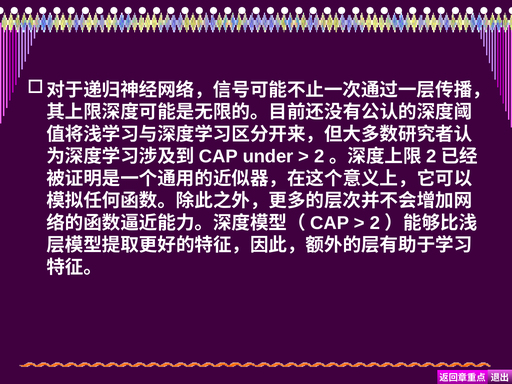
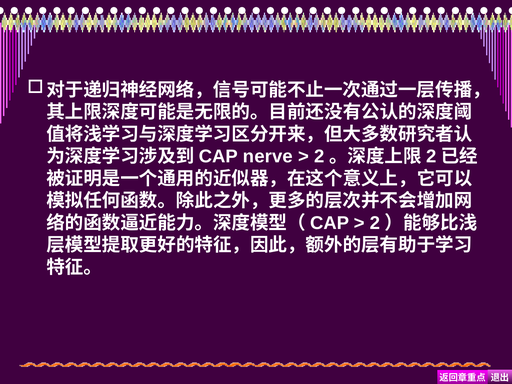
under: under -> nerve
